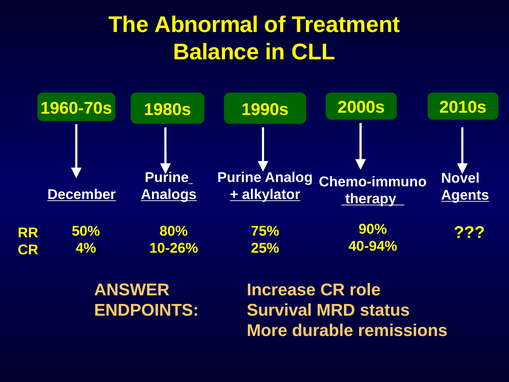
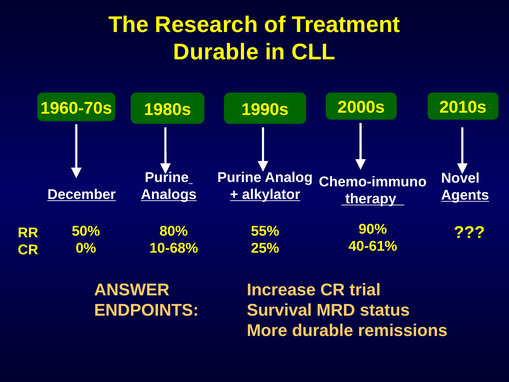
Abnormal: Abnormal -> Research
Balance at (216, 52): Balance -> Durable
75%: 75% -> 55%
40-94%: 40-94% -> 40-61%
4%: 4% -> 0%
10-26%: 10-26% -> 10-68%
role: role -> trial
